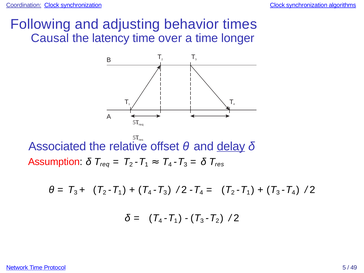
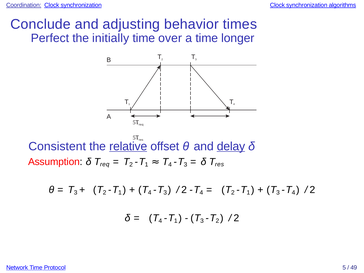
Following: Following -> Conclude
Causal: Causal -> Perfect
latency: latency -> initially
Associated: Associated -> Consistent
relative underline: none -> present
